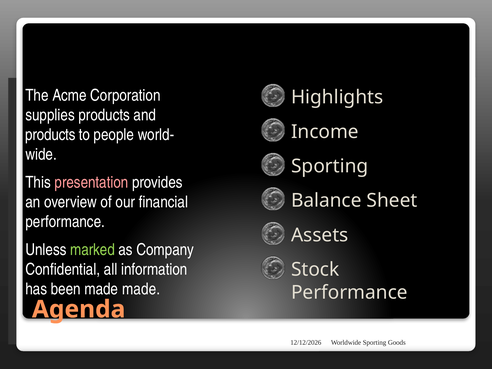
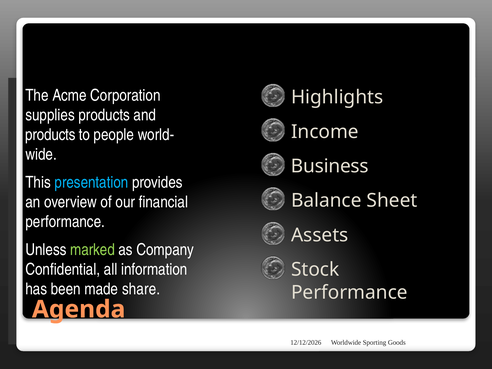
Sporting at (330, 166): Sporting -> Business
presentation colour: pink -> light blue
made made: made -> share
